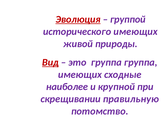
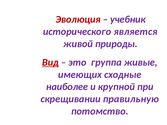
Эволюция underline: present -> none
группой: группой -> учебник
исторического имеющих: имеющих -> является
группа группа: группа -> живые
